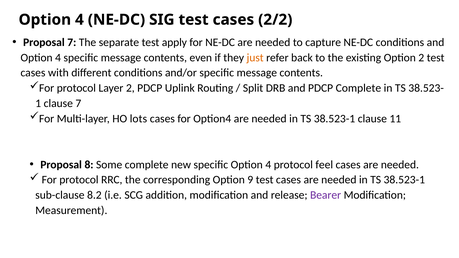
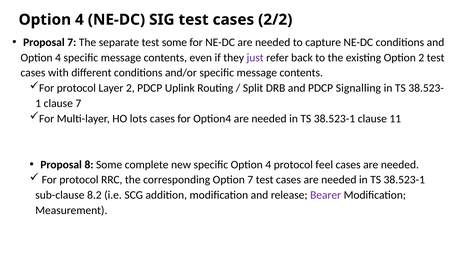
test apply: apply -> some
just colour: orange -> purple
PDCP Complete: Complete -> Signalling
Option 9: 9 -> 7
